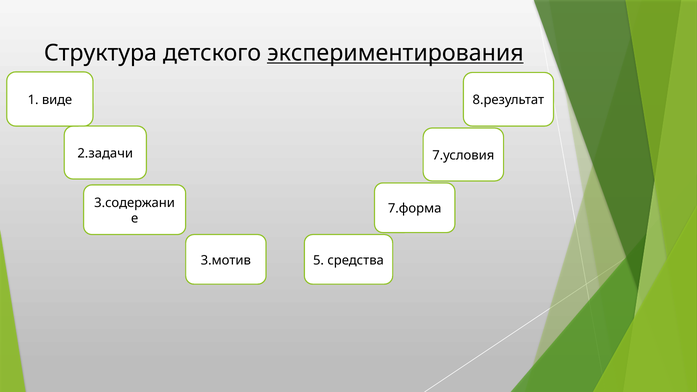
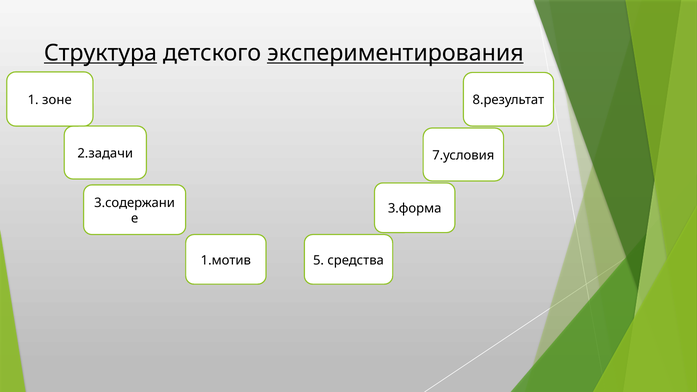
Структура underline: none -> present
виде: виде -> зоне
7.форма: 7.форма -> 3.форма
3.мотив: 3.мотив -> 1.мотив
